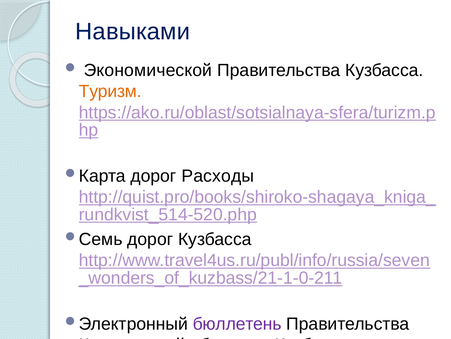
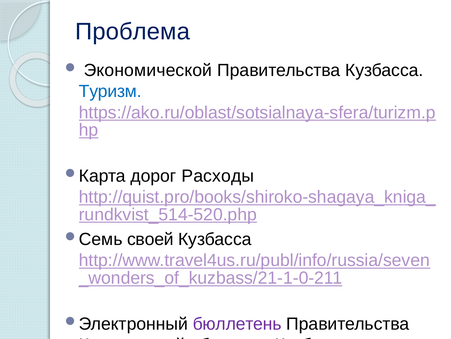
Навыками: Навыками -> Проблема
Туризм colour: orange -> blue
дорог at (150, 239): дорог -> своей
